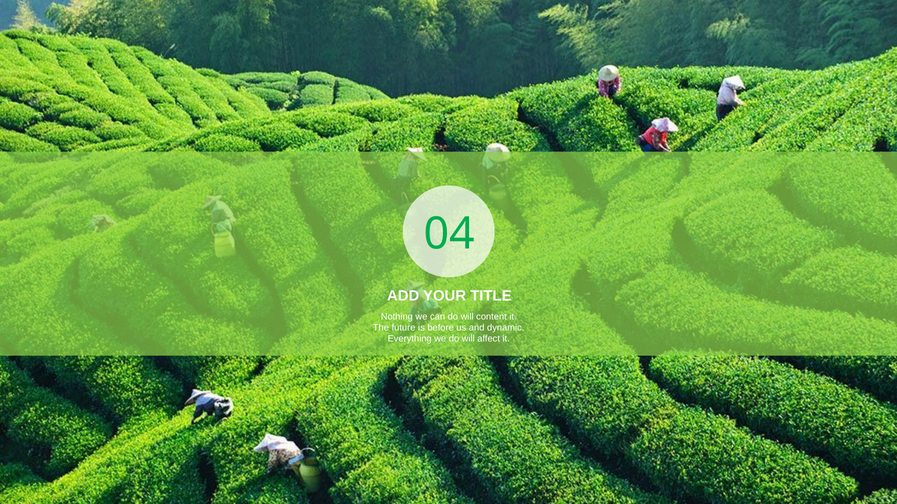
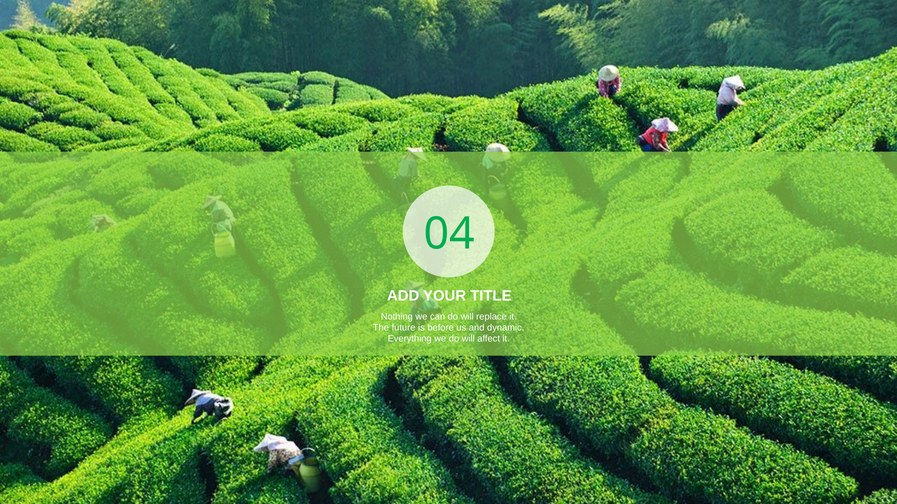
content: content -> replace
